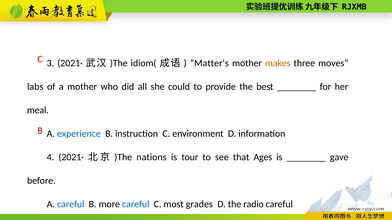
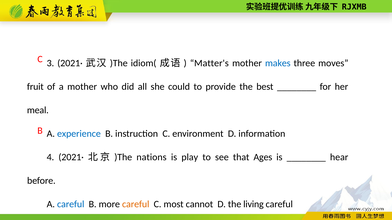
makes colour: orange -> blue
labs: labs -> fruit
tour: tour -> play
gave: gave -> hear
careful at (136, 205) colour: blue -> orange
grades: grades -> cannot
radio: radio -> living
